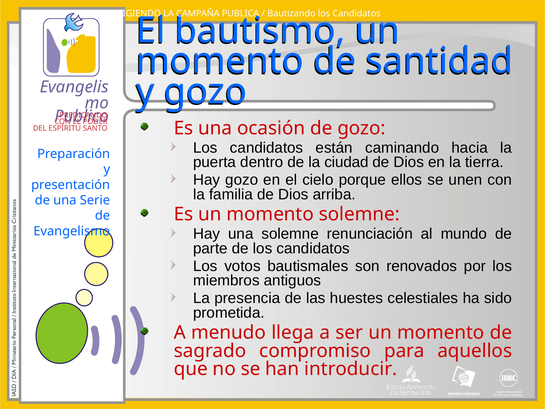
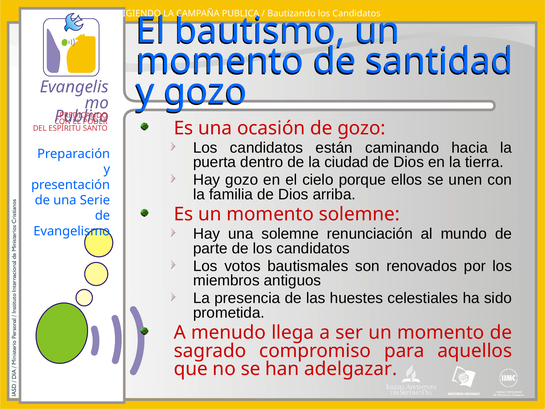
introducir: introducir -> adelgazar
